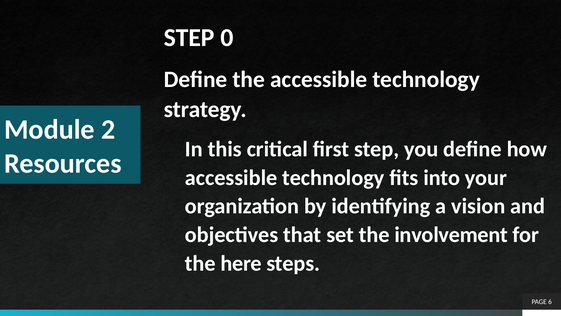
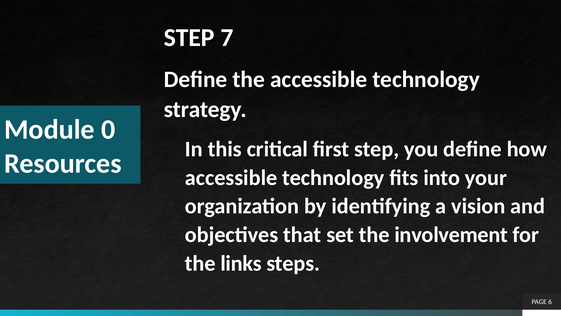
0: 0 -> 7
2: 2 -> 0
here: here -> links
